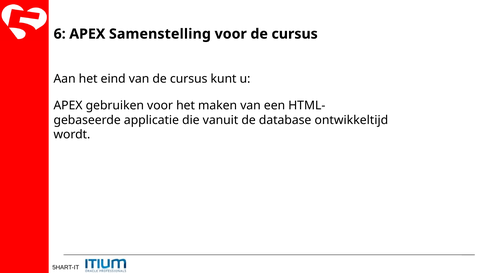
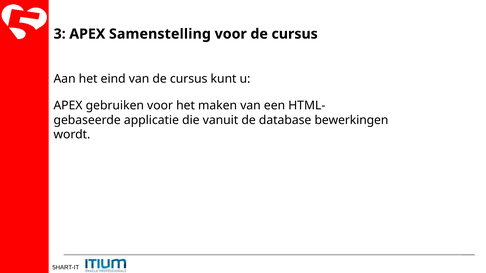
6: 6 -> 3
ontwikkeltijd: ontwikkeltijd -> bewerkingen
